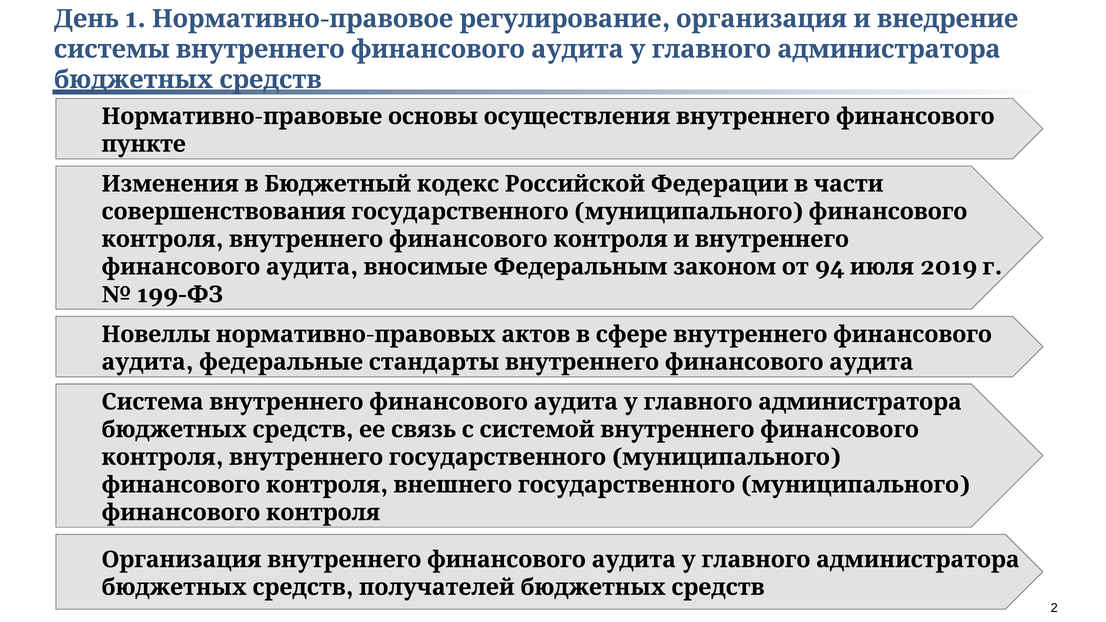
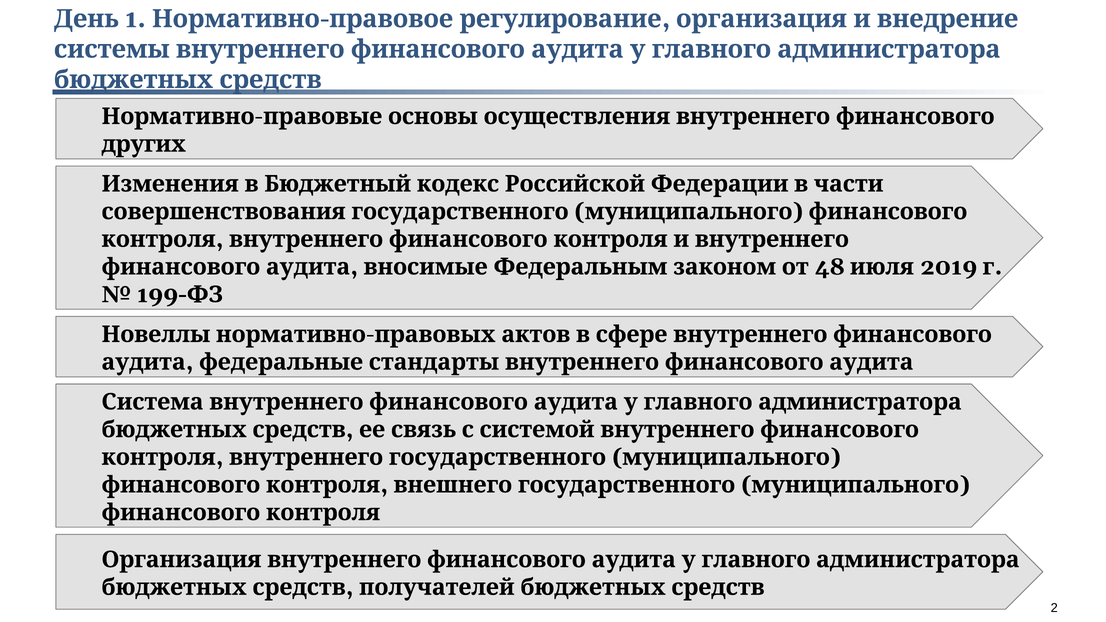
пункте: пункте -> других
94: 94 -> 48
